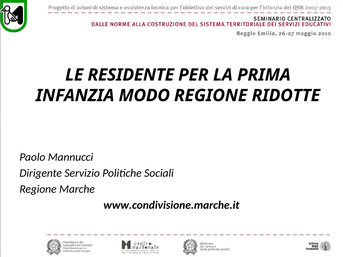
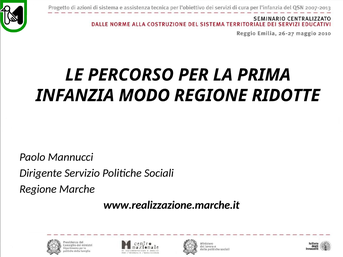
RESIDENTE: RESIDENTE -> PERCORSO
www.condivisione.marche.it: www.condivisione.marche.it -> www.realizzazione.marche.it
